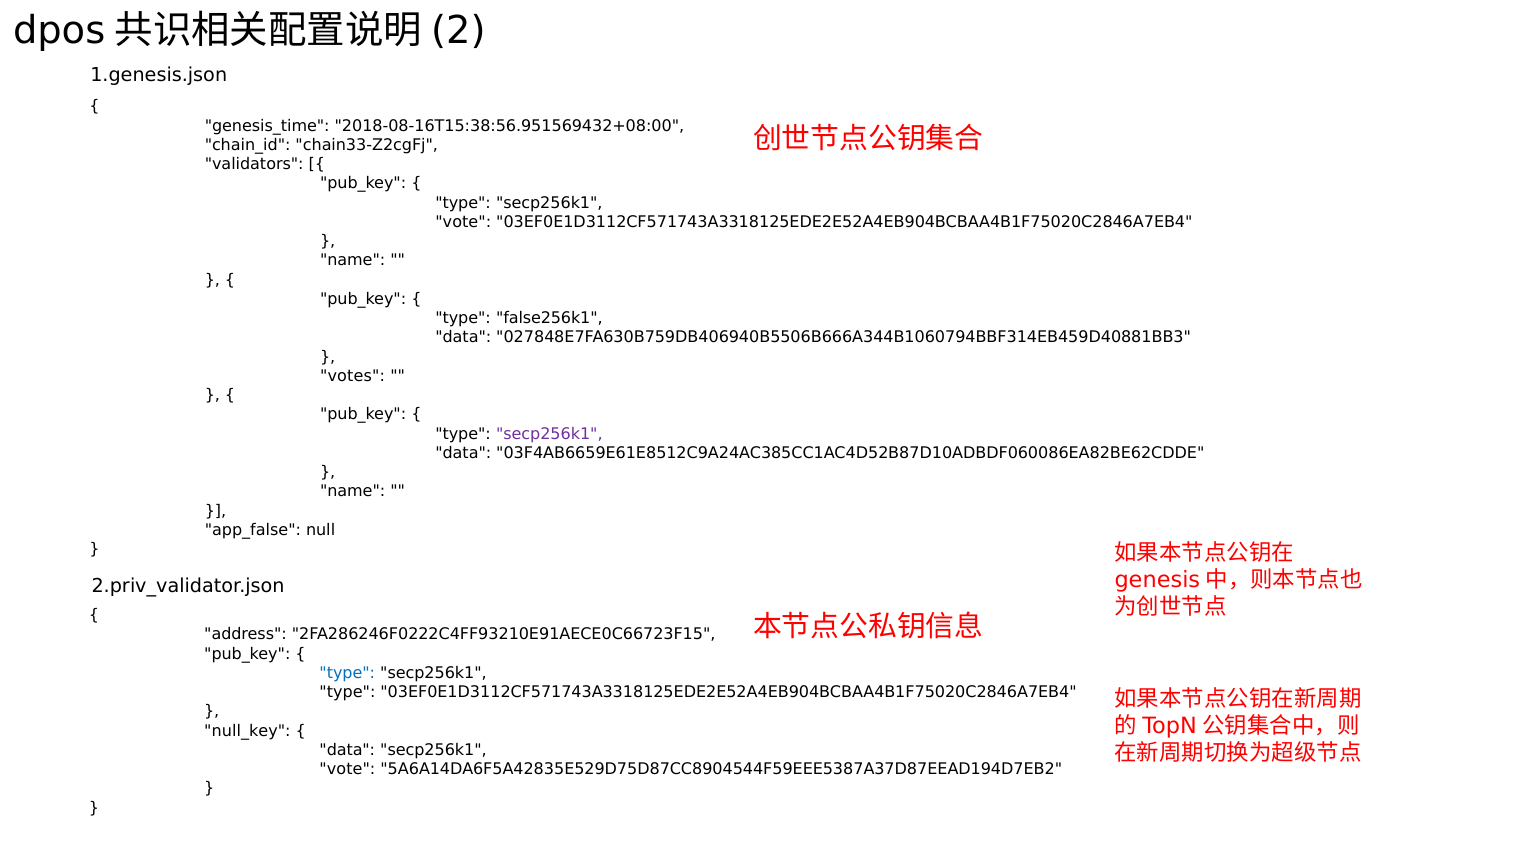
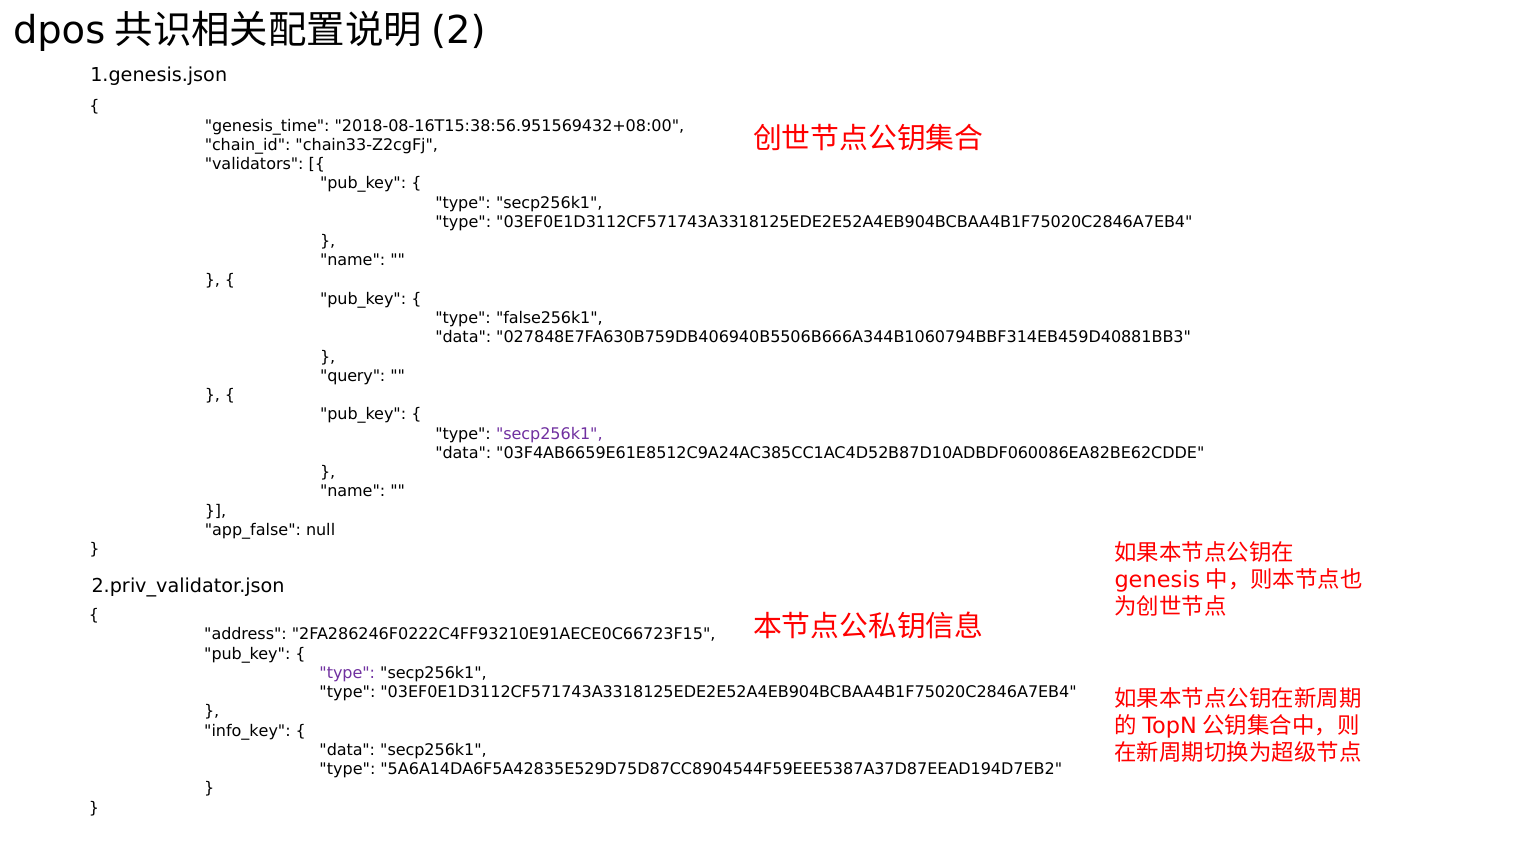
vote at (463, 222): vote -> type
votes: votes -> query
type at (347, 673) colour: blue -> purple
null_key: null_key -> info_key
vote at (347, 769): vote -> type
